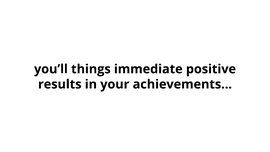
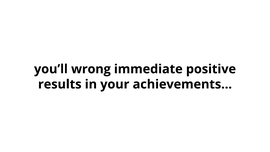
things: things -> wrong
